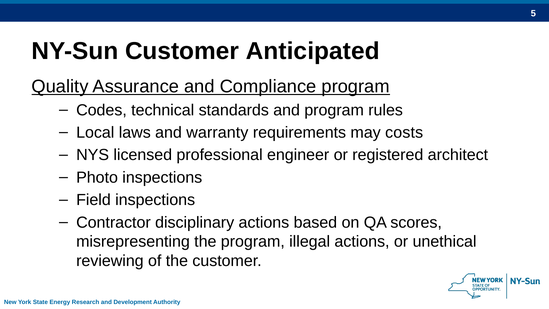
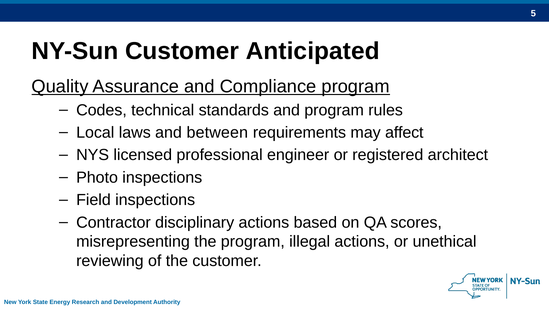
warranty: warranty -> between
costs: costs -> affect
